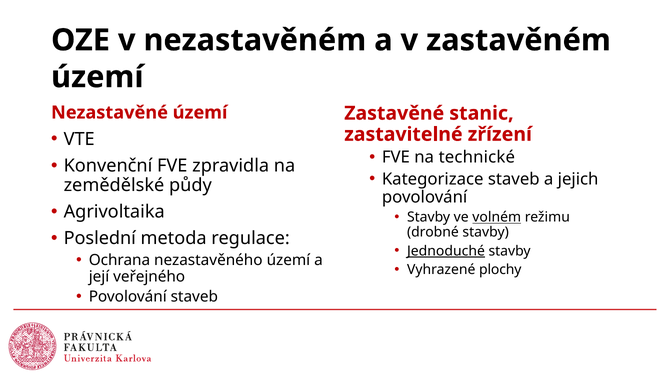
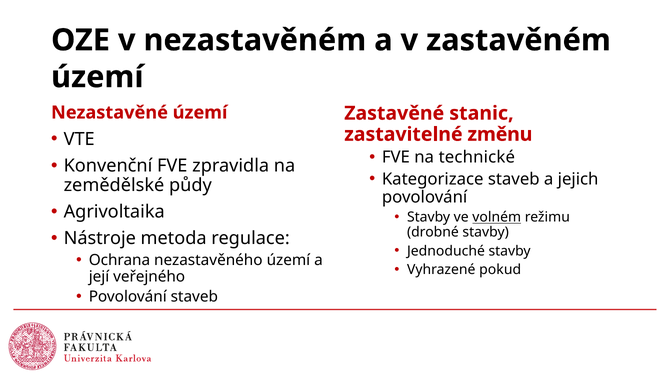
zřízení: zřízení -> změnu
Poslední: Poslední -> Nástroje
Jednoduché underline: present -> none
plochy: plochy -> pokud
